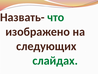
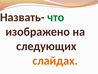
слайдах colour: green -> orange
